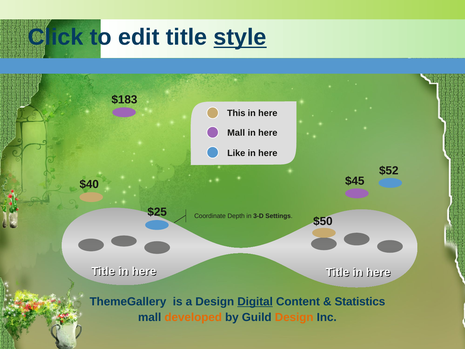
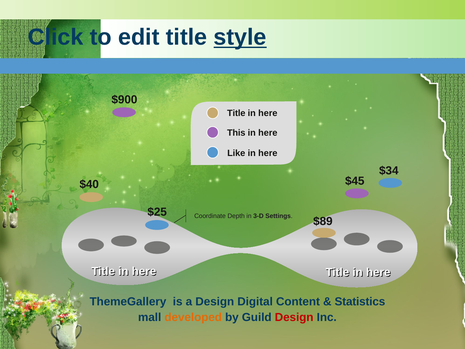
$183: $183 -> $900
This at (236, 113): This -> Title
Mall at (236, 133): Mall -> This
$52: $52 -> $34
$50: $50 -> $89
Digital underline: present -> none
Design at (294, 317) colour: orange -> red
